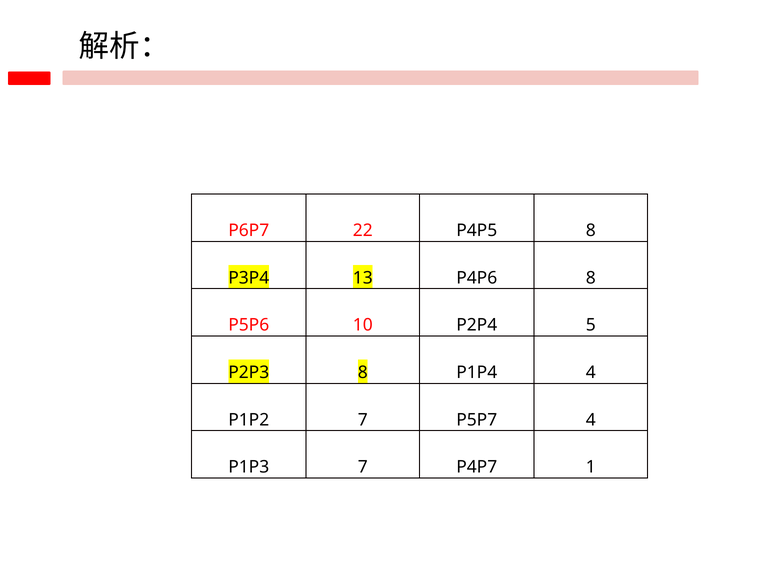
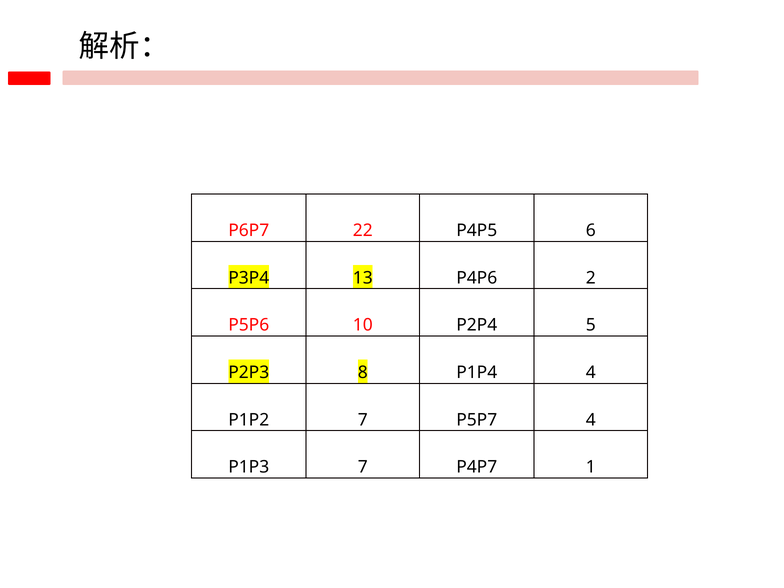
P4P5 8: 8 -> 6
P4P6 8: 8 -> 2
